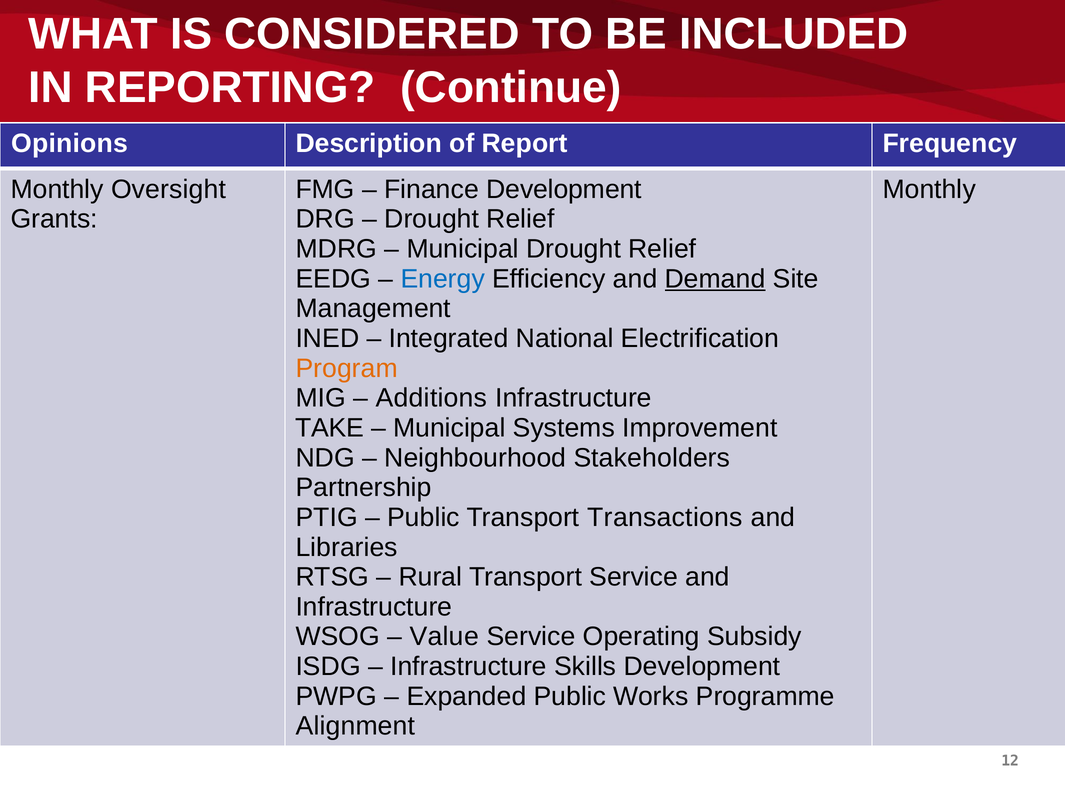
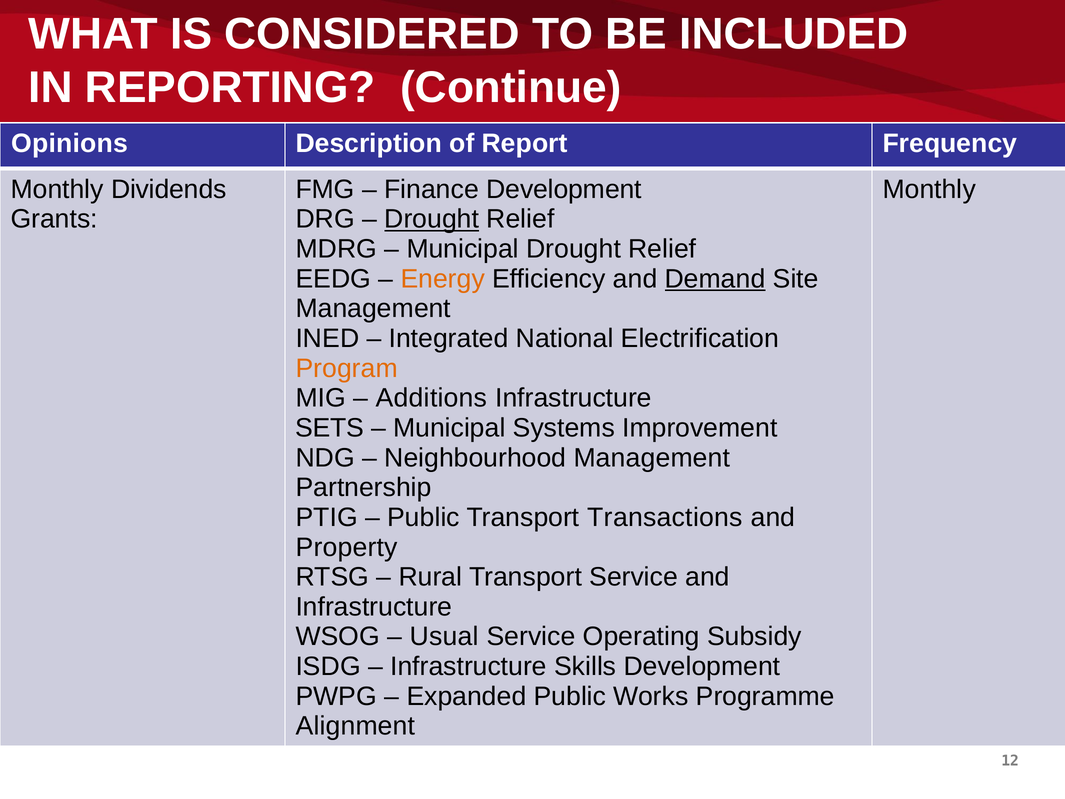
Oversight: Oversight -> Dividends
Drought at (432, 219) underline: none -> present
Energy colour: blue -> orange
TAKE: TAKE -> SETS
Neighbourhood Stakeholders: Stakeholders -> Management
Libraries: Libraries -> Property
Value: Value -> Usual
